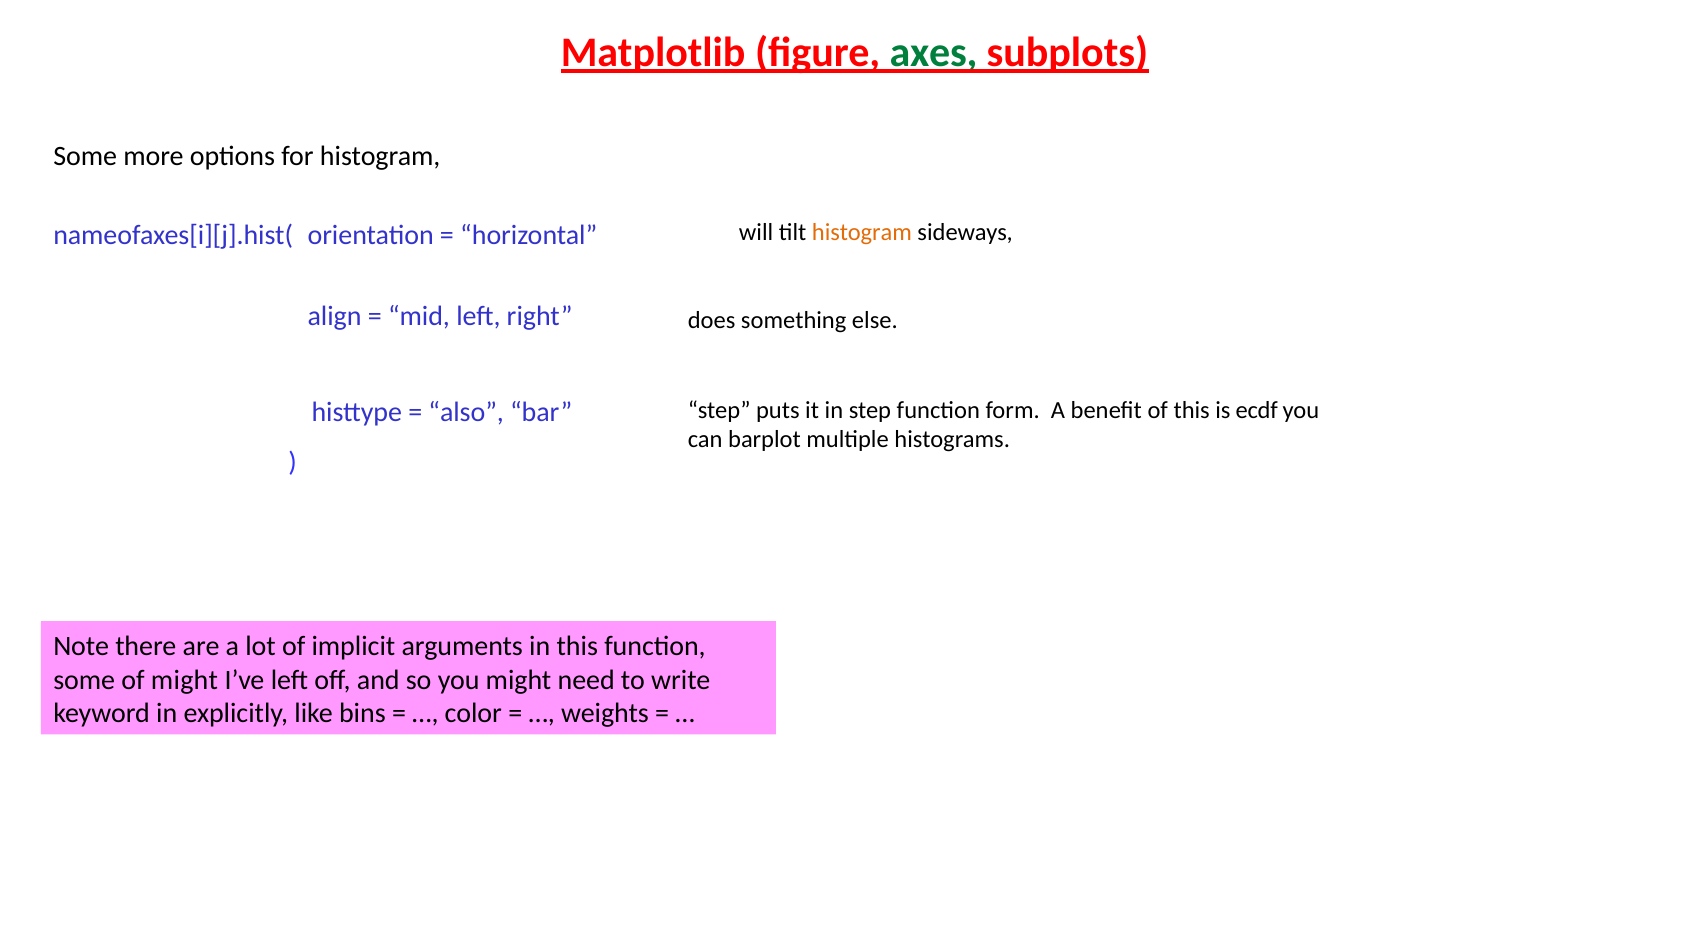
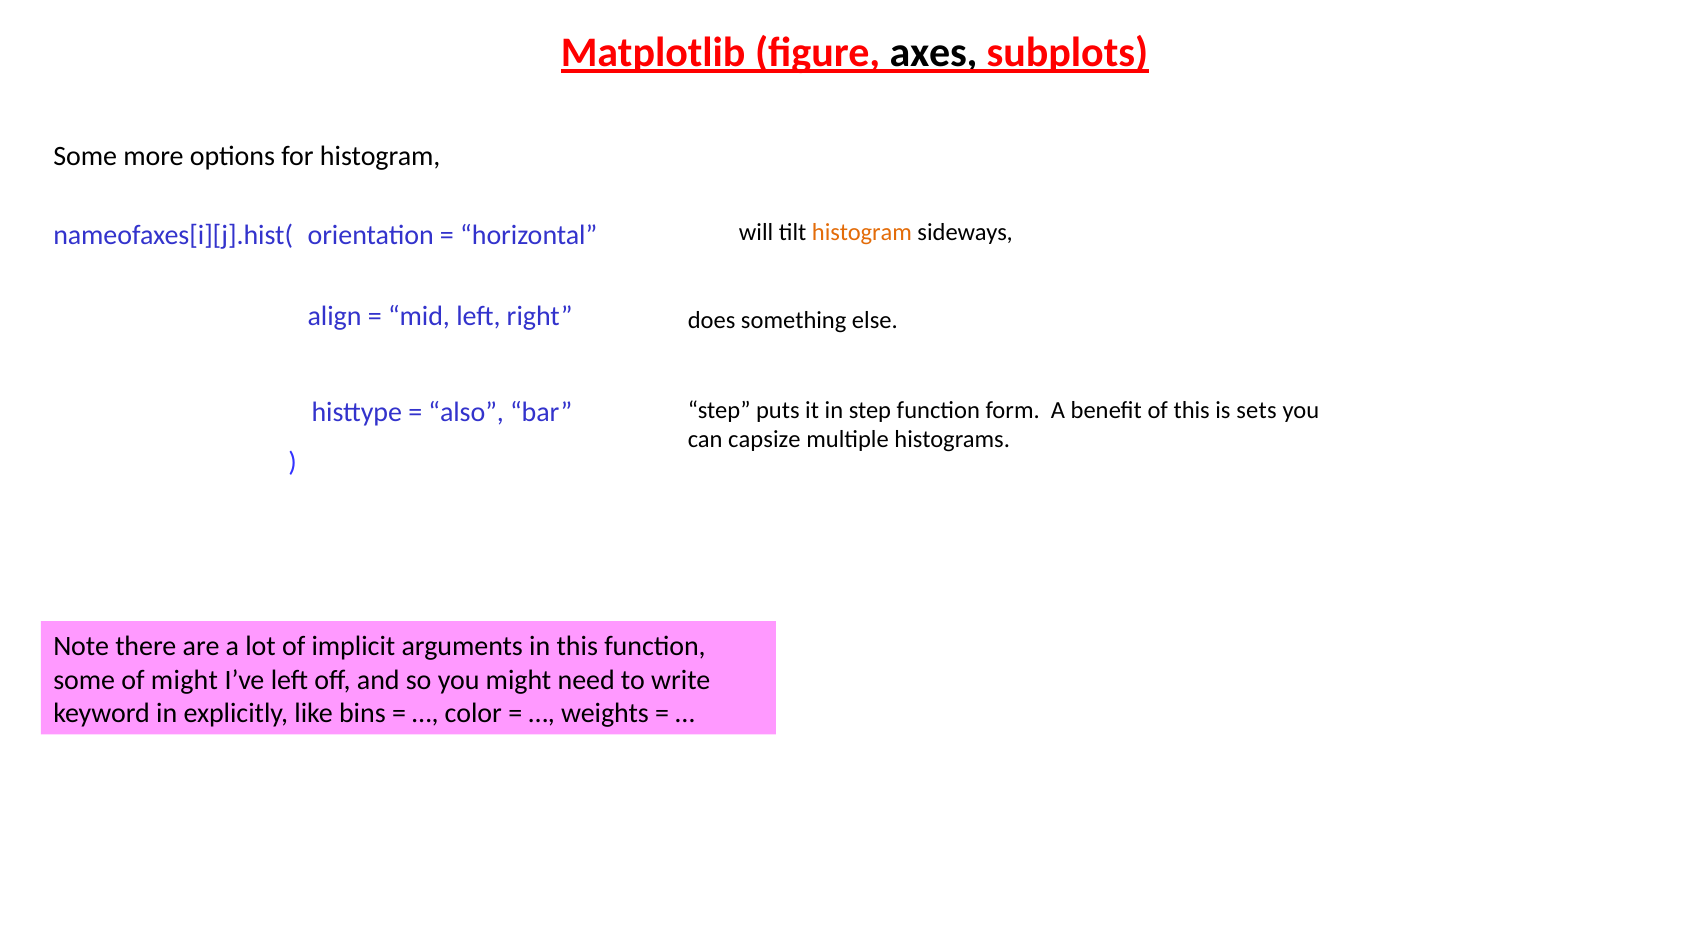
axes colour: green -> black
ecdf: ecdf -> sets
barplot: barplot -> capsize
